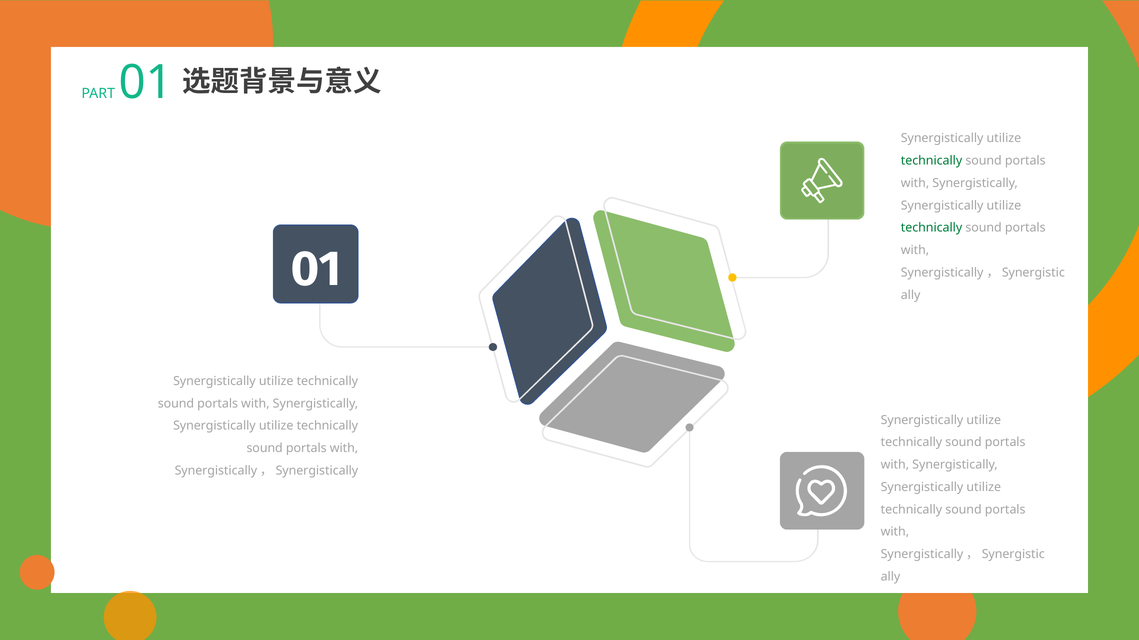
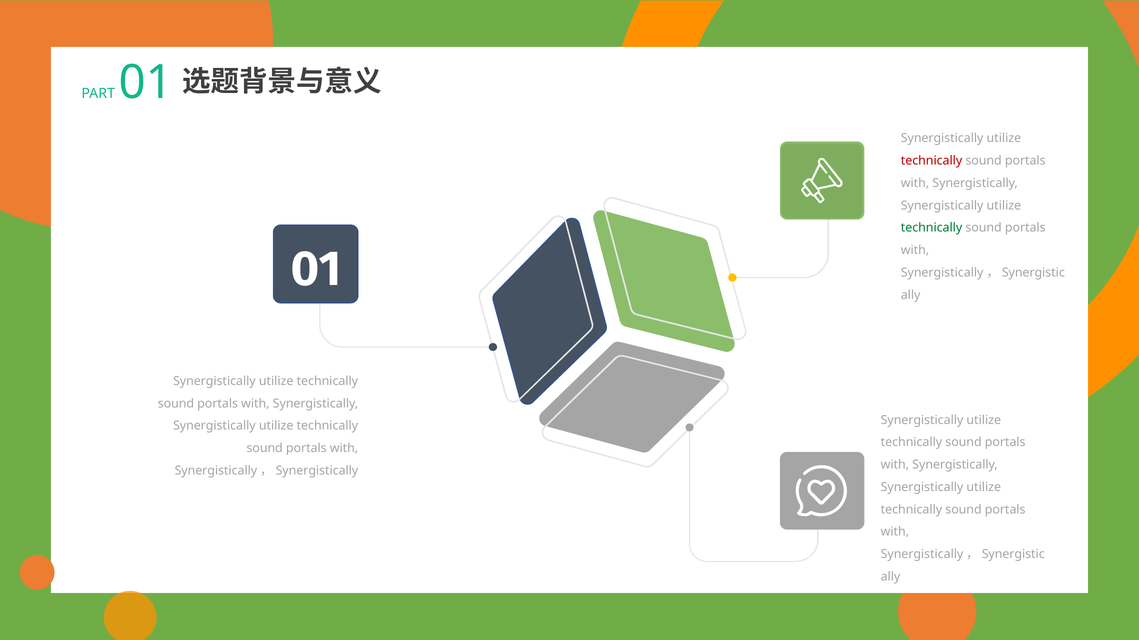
technically at (932, 161) colour: green -> red
